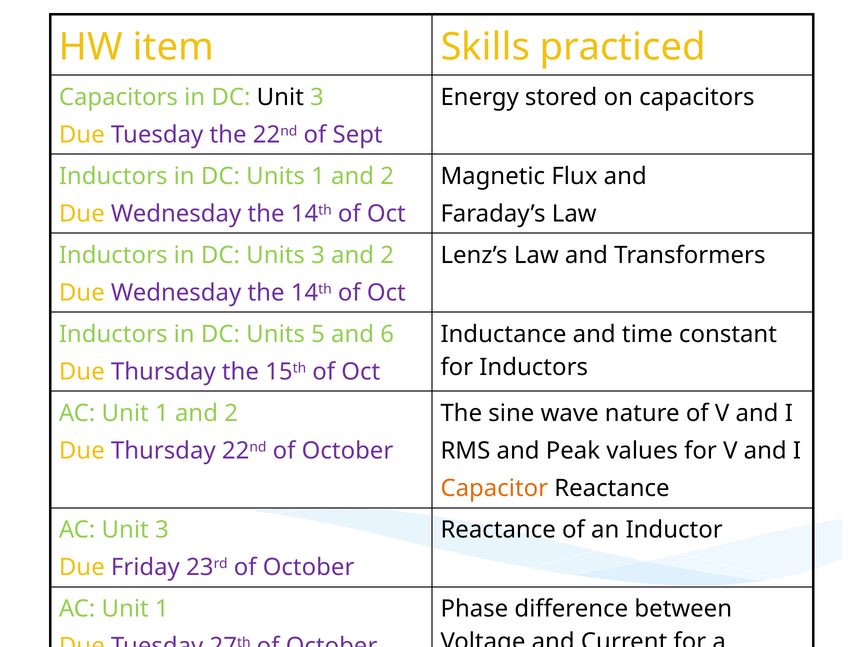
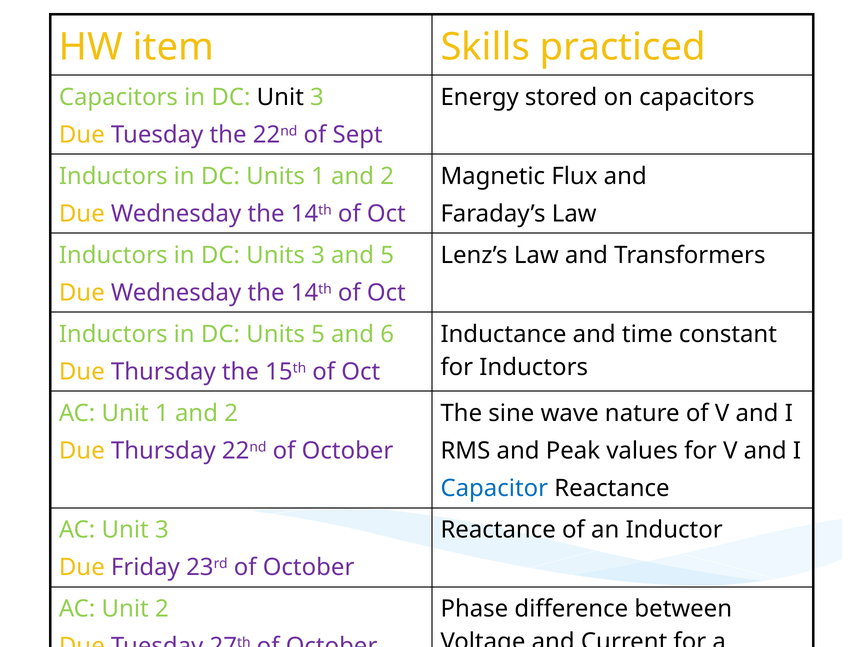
3 and 2: 2 -> 5
Capacitor at (494, 488) colour: orange -> blue
1 at (162, 608): 1 -> 2
